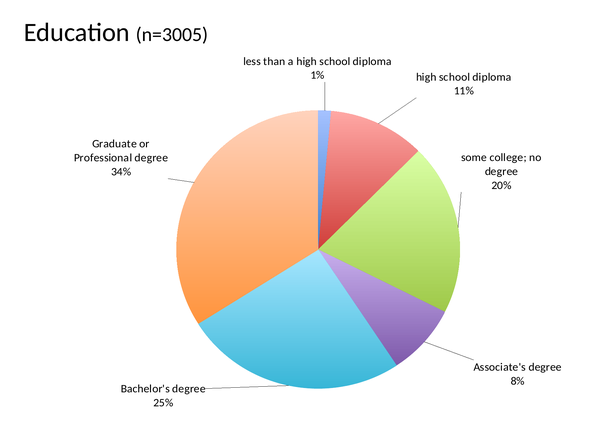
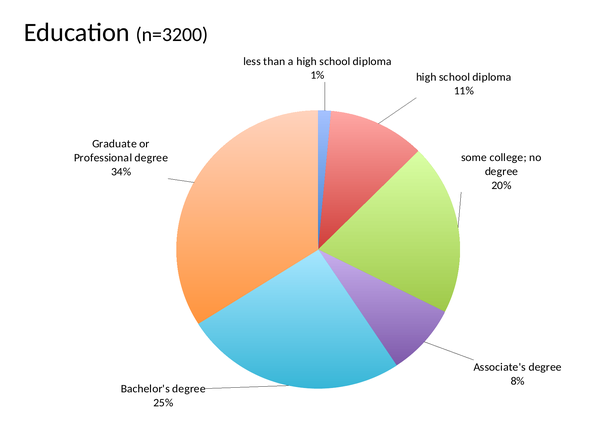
n=3005: n=3005 -> n=3200
